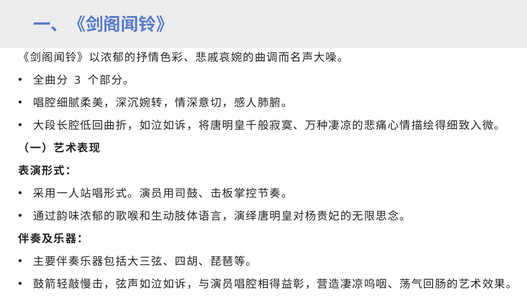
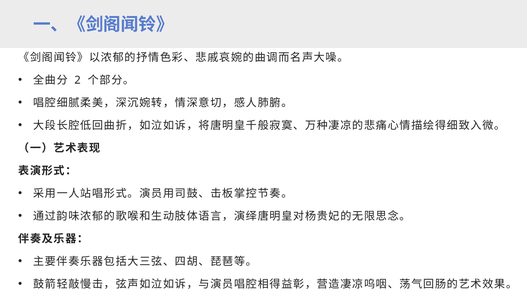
3: 3 -> 2
